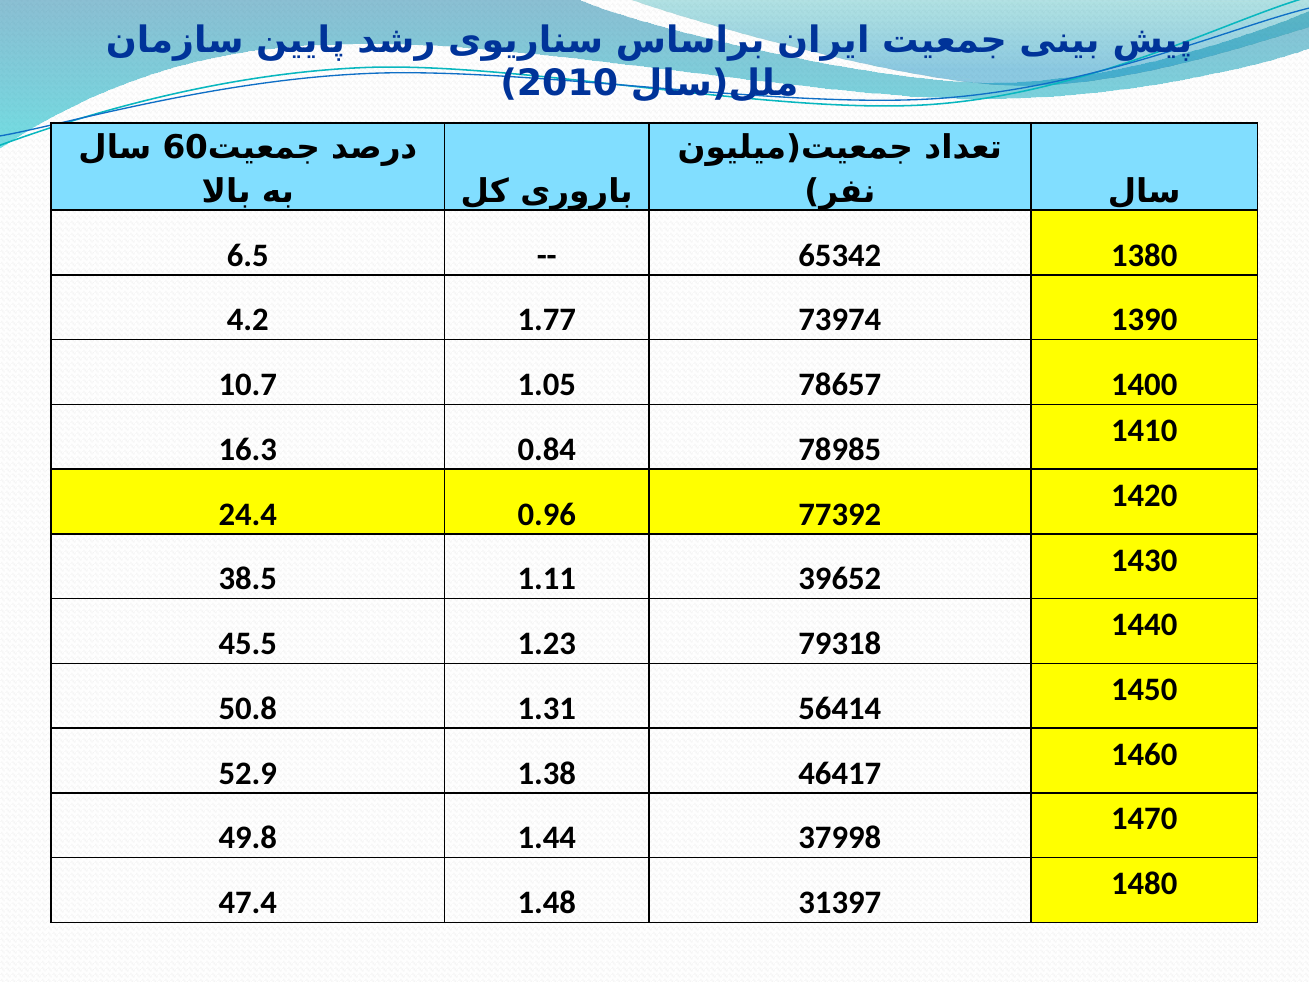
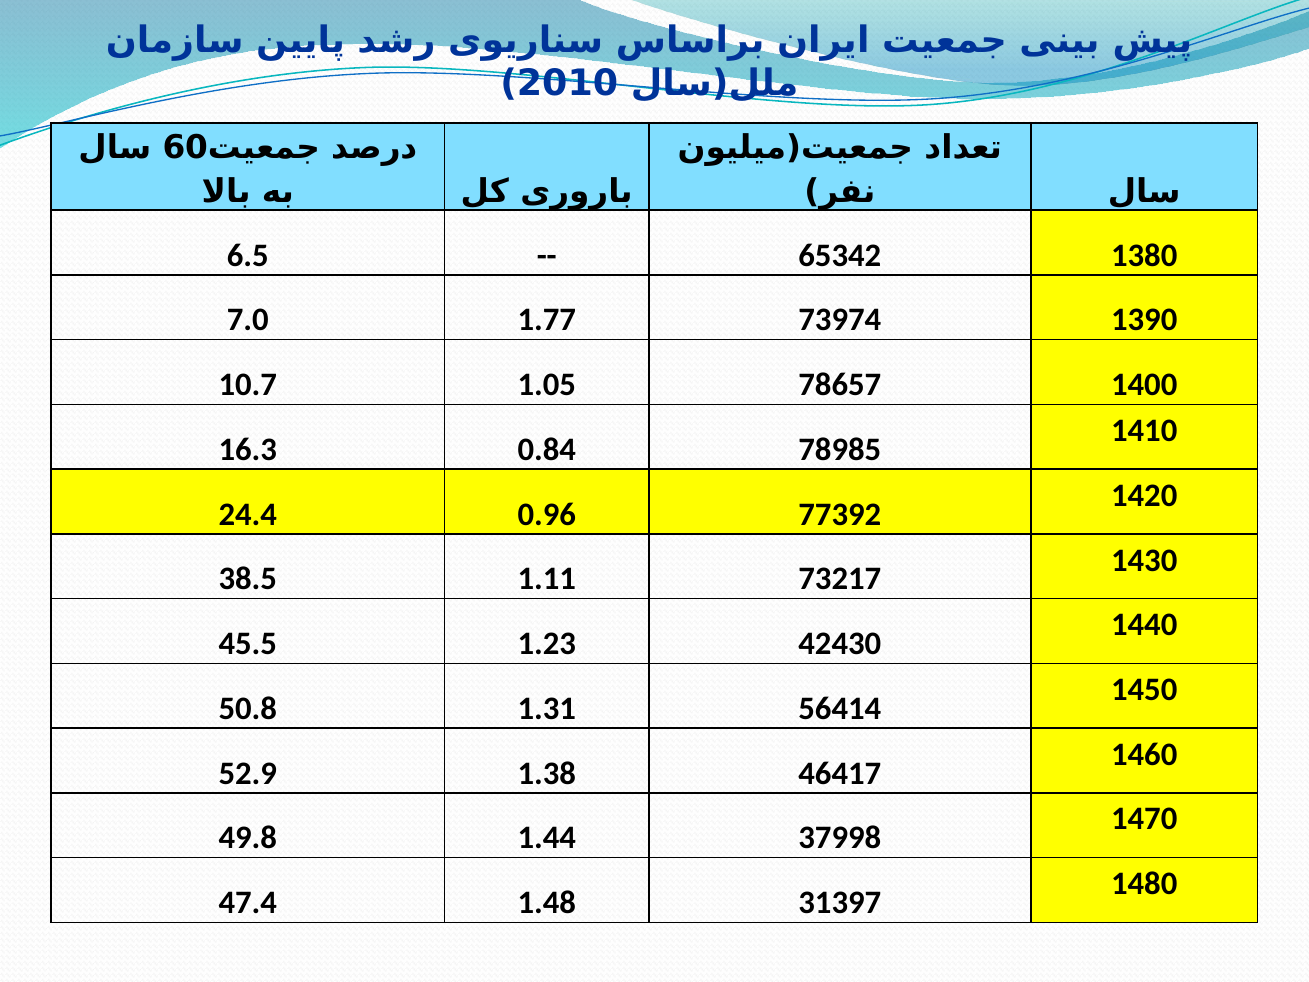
4.2: 4.2 -> 7.0
39652: 39652 -> 73217
79318: 79318 -> 42430
